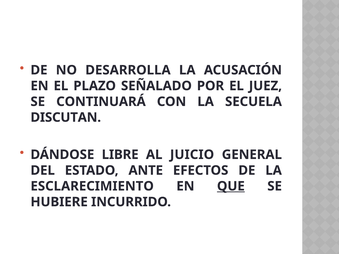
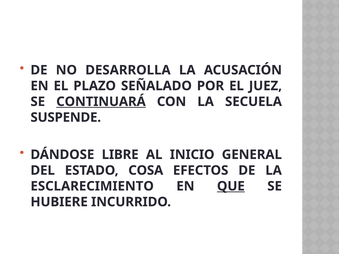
CONTINUARÁ underline: none -> present
DISCUTAN: DISCUTAN -> SUSPENDE
JUICIO: JUICIO -> INICIO
ANTE: ANTE -> COSA
